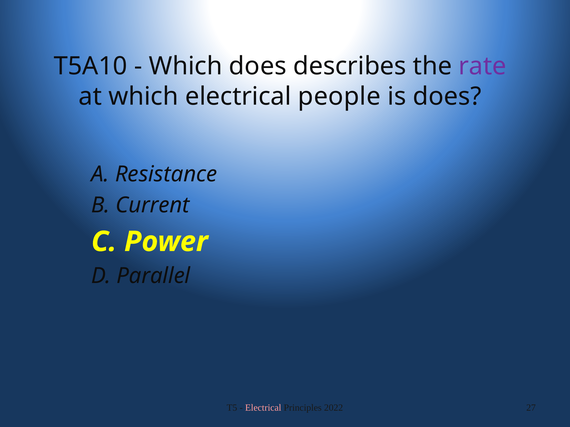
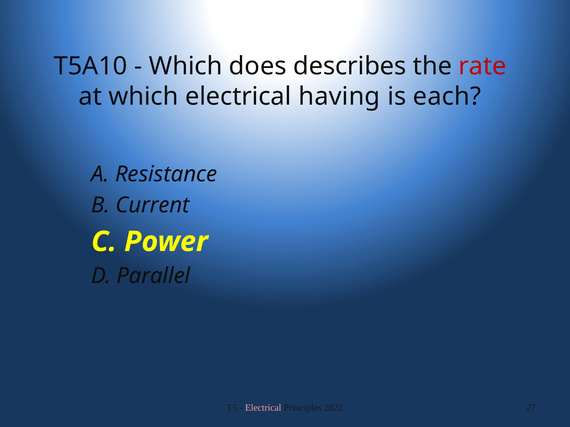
rate colour: purple -> red
people: people -> having
is does: does -> each
